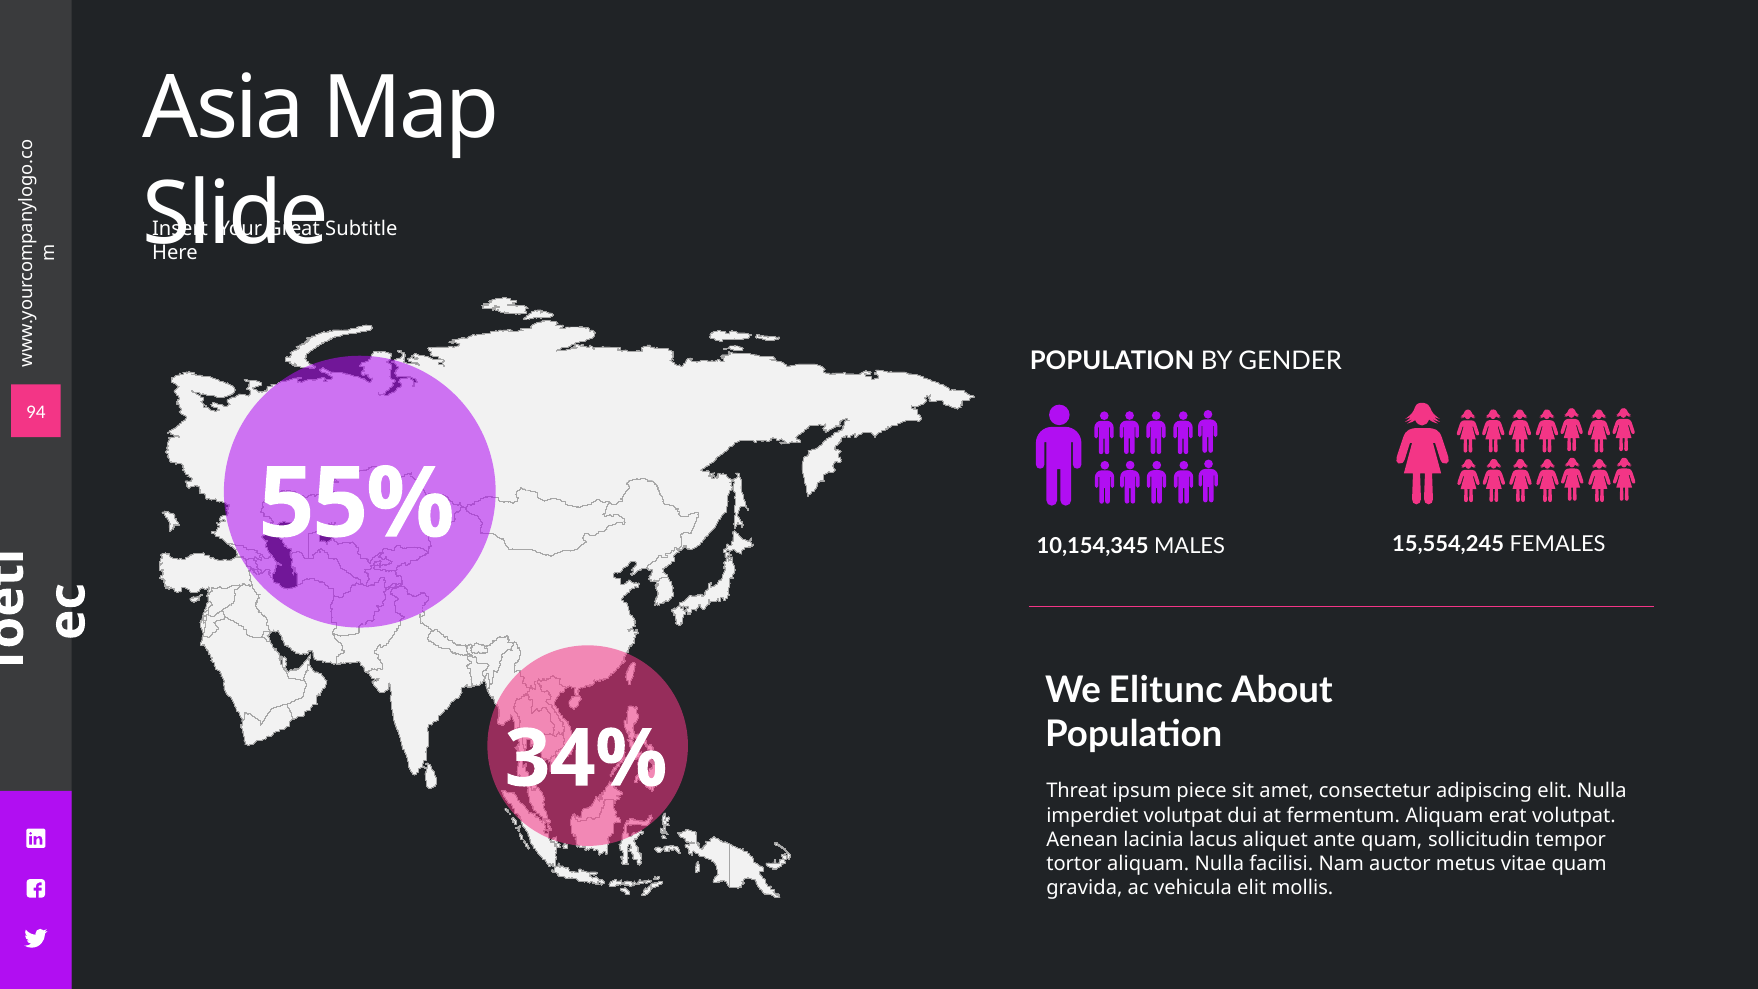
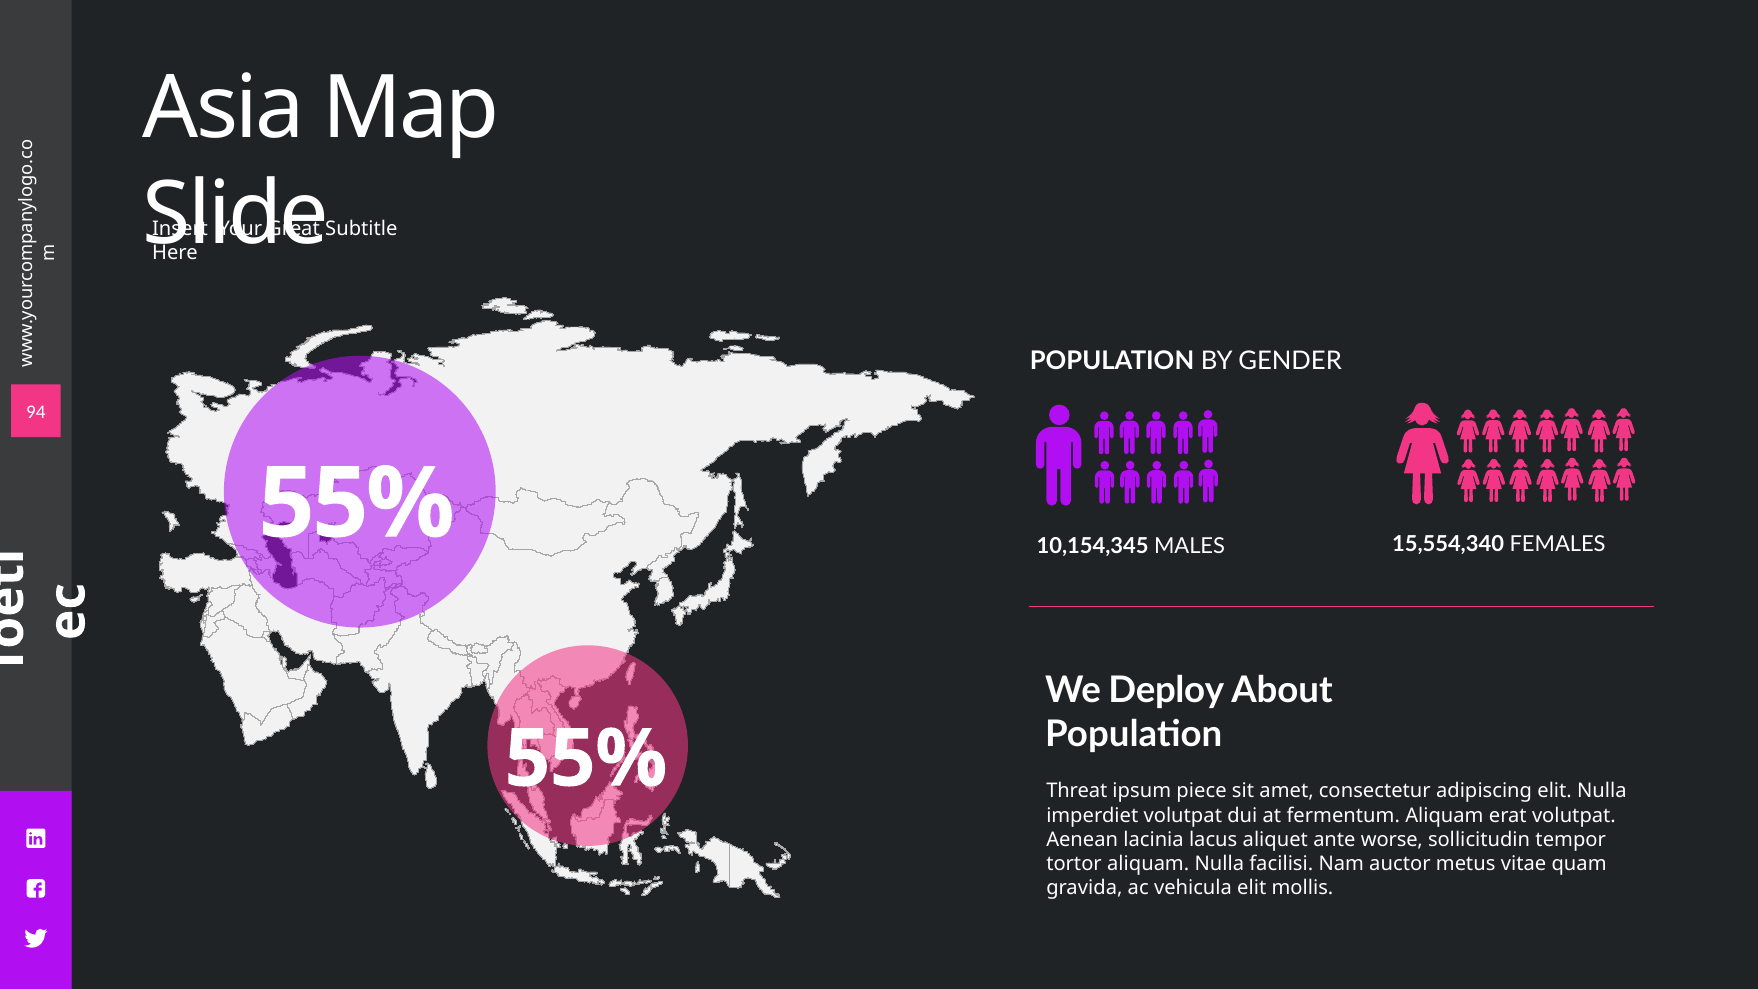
15,554,245: 15,554,245 -> 15,554,340
Elitunc: Elitunc -> Deploy
34% at (586, 759): 34% -> 55%
ante quam: quam -> worse
